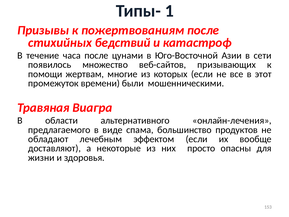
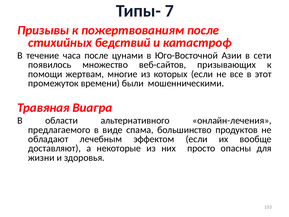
1: 1 -> 7
